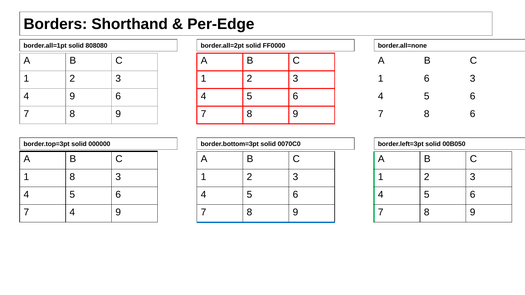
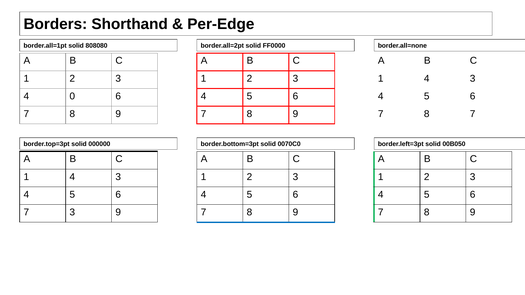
6 at (427, 79): 6 -> 4
9 at (72, 96): 9 -> 0
8 6: 6 -> 7
8 at (72, 177): 8 -> 4
7 4: 4 -> 3
